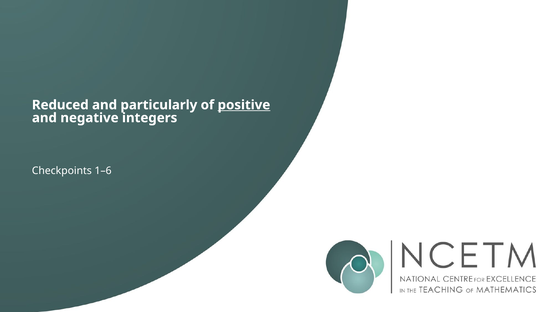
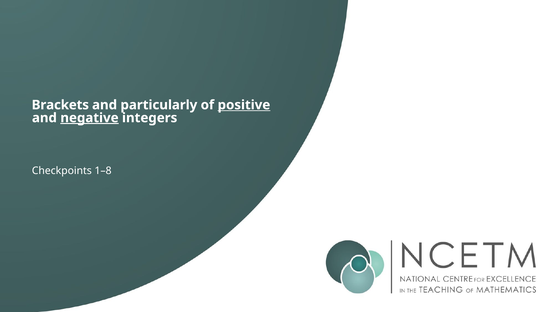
Reduced: Reduced -> Brackets
negative underline: none -> present
1–6: 1–6 -> 1–8
